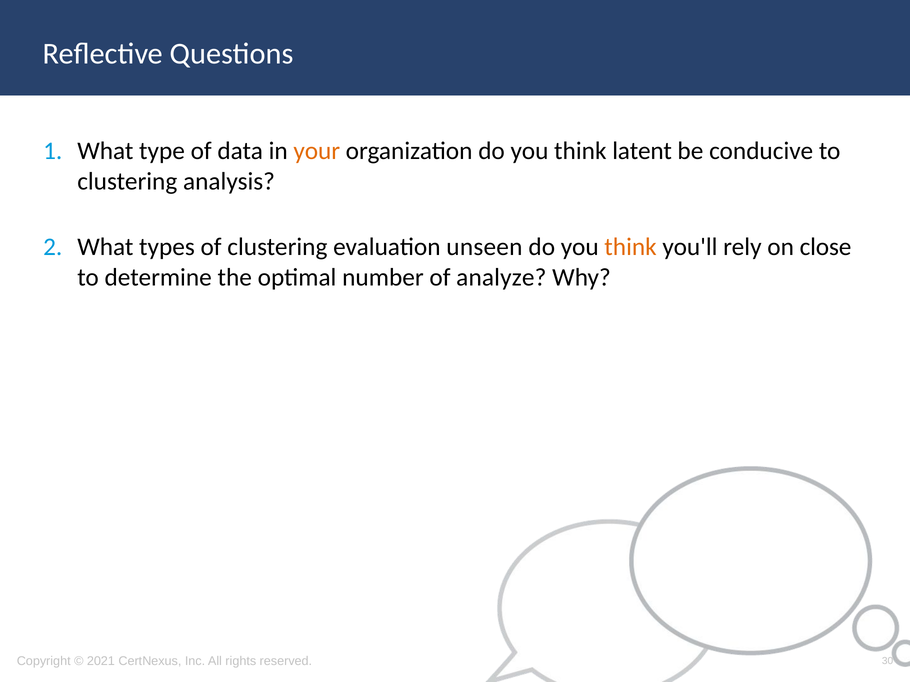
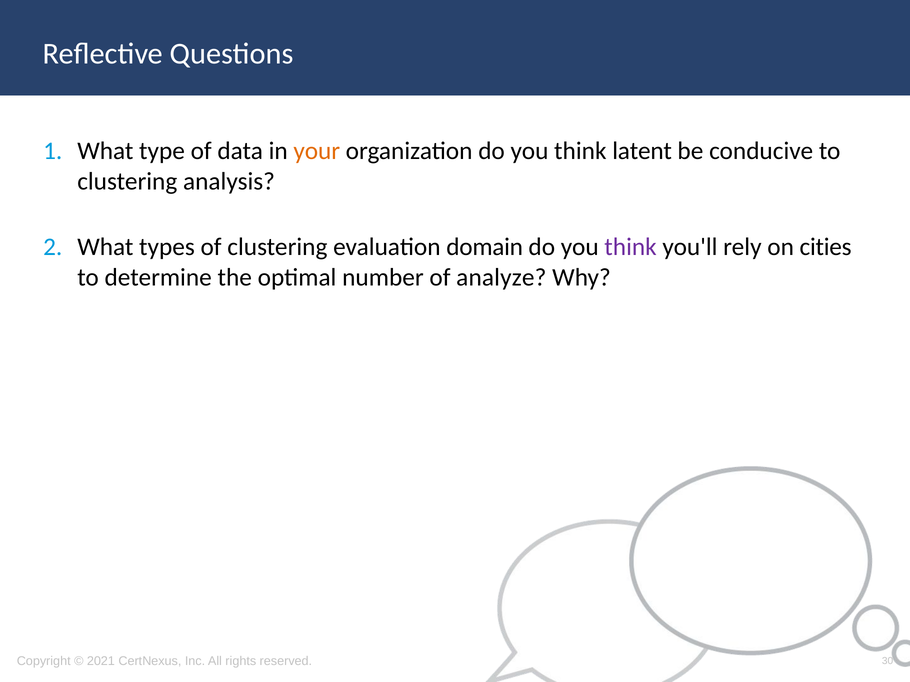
unseen: unseen -> domain
think at (631, 247) colour: orange -> purple
close: close -> cities
